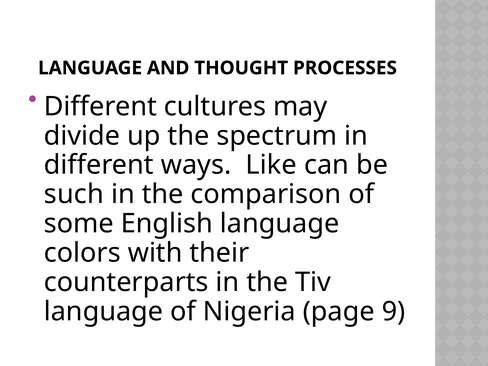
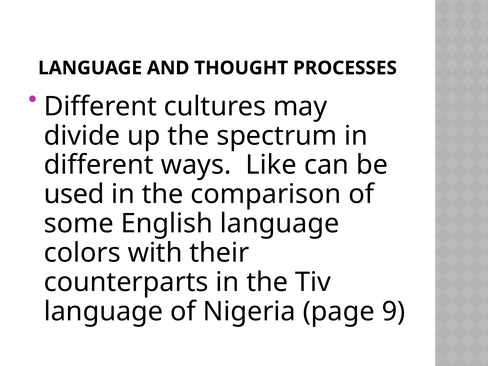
such: such -> used
